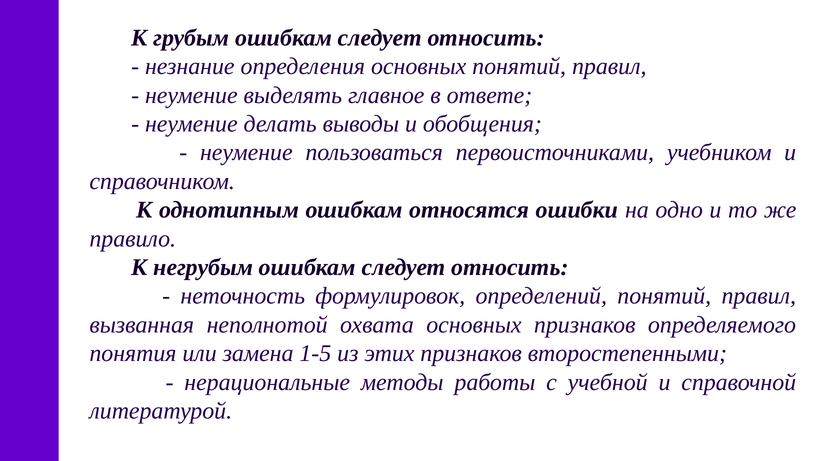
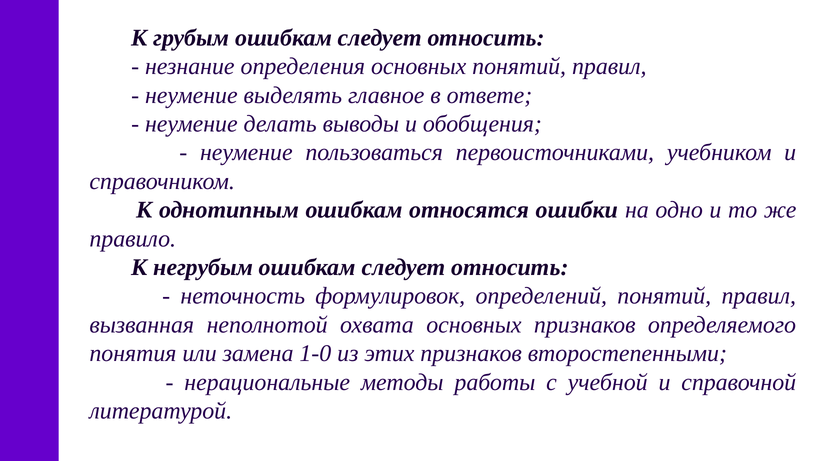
1-5: 1-5 -> 1-0
